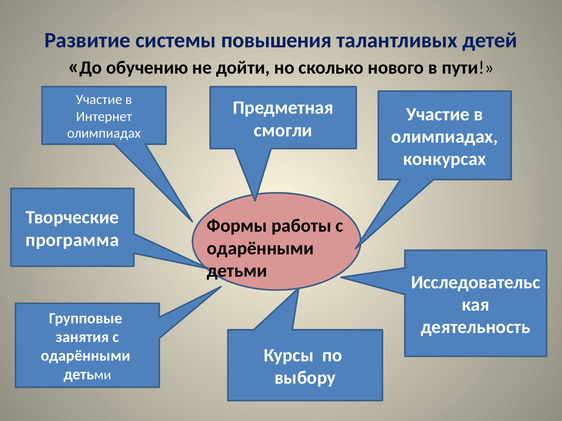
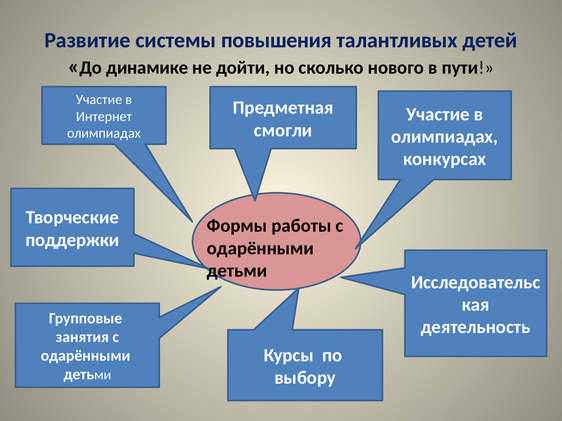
обучению: обучению -> динамике
программа: программа -> поддержки
